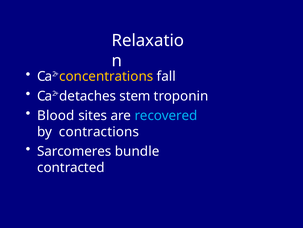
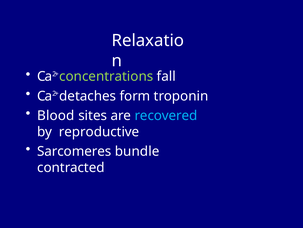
concentrations colour: yellow -> light green
stem: stem -> form
contractions: contractions -> reproductive
